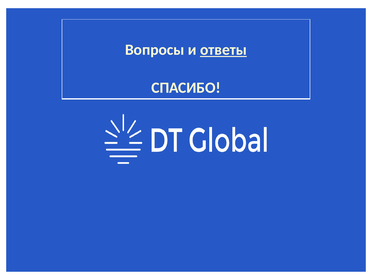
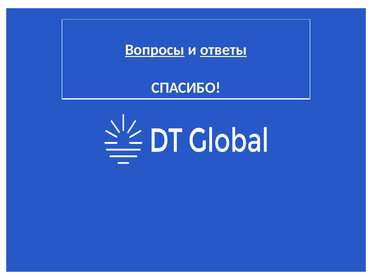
Вопросы underline: none -> present
